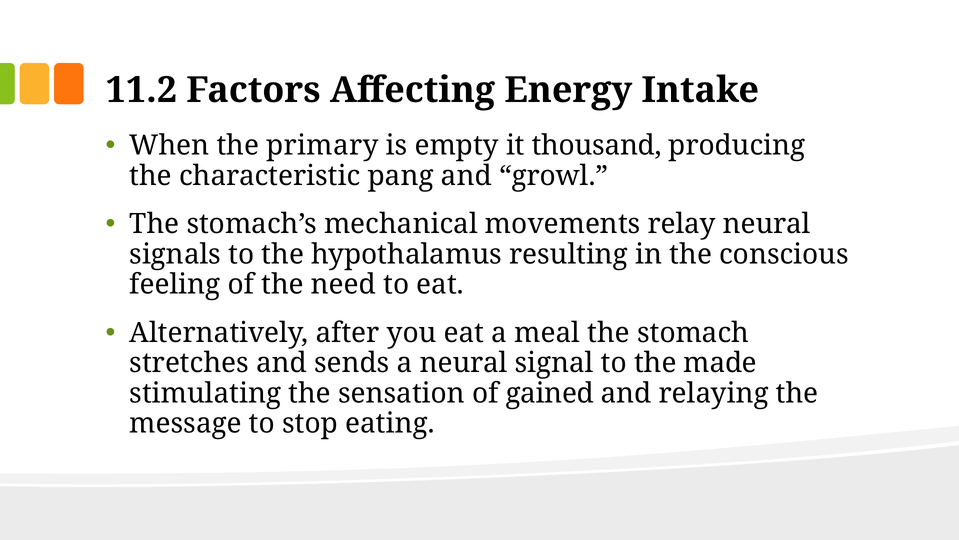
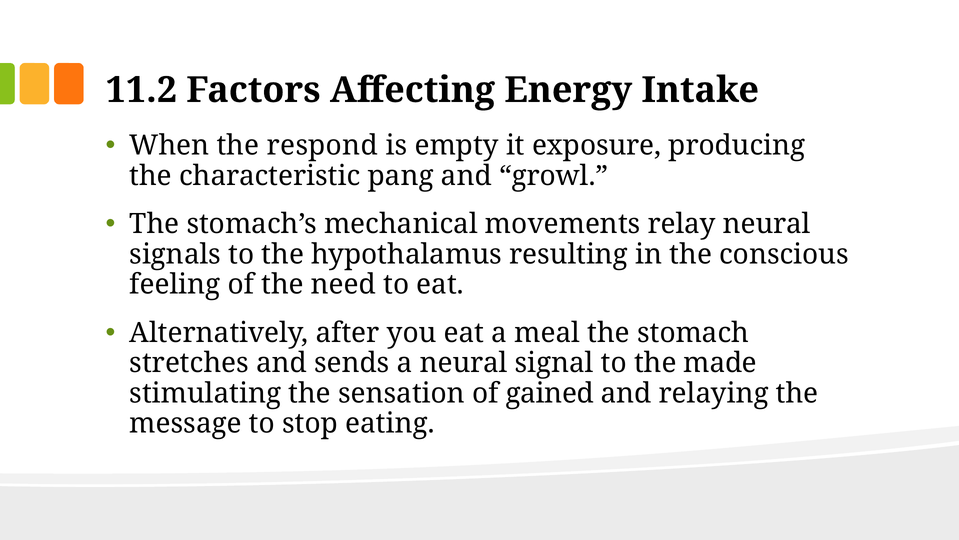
primary: primary -> respond
thousand: thousand -> exposure
